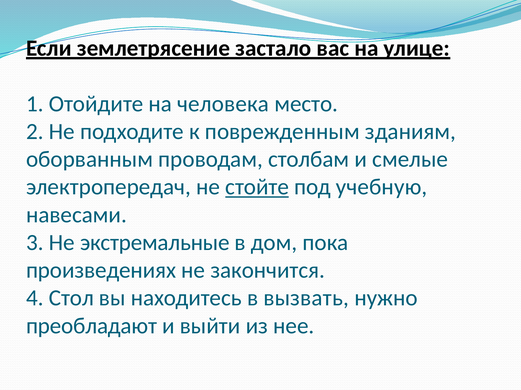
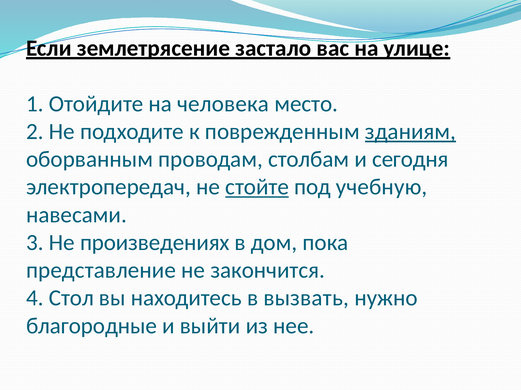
зданиям underline: none -> present
смелые: смелые -> сегодня
экстремальные: экстремальные -> произведениях
произведениях: произведениях -> представление
преобладают: преобладают -> благородные
